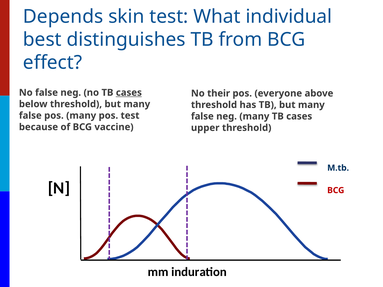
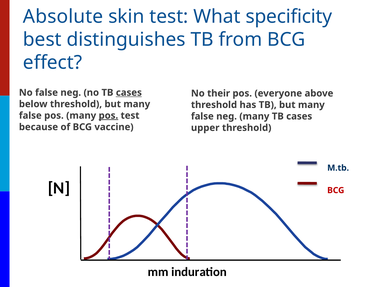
Depends: Depends -> Absolute
individual: individual -> specificity
pos at (108, 116) underline: none -> present
